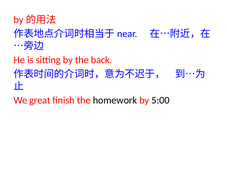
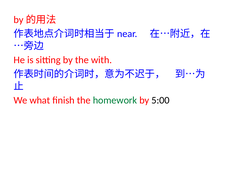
back: back -> with
great: great -> what
homework colour: black -> green
